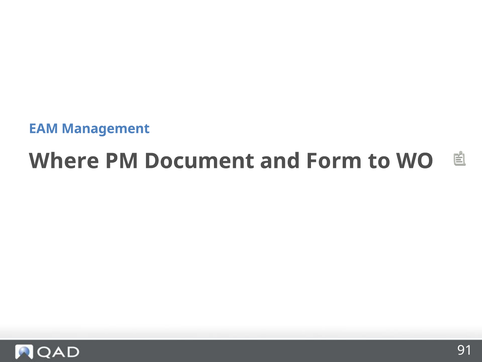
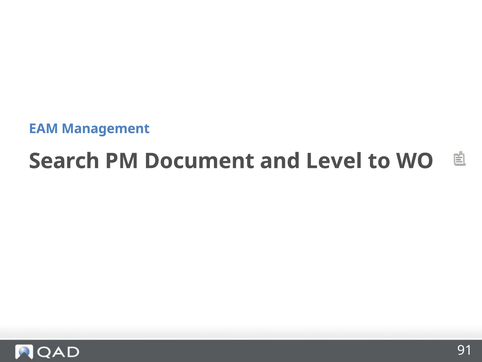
Where: Where -> Search
Form: Form -> Level
